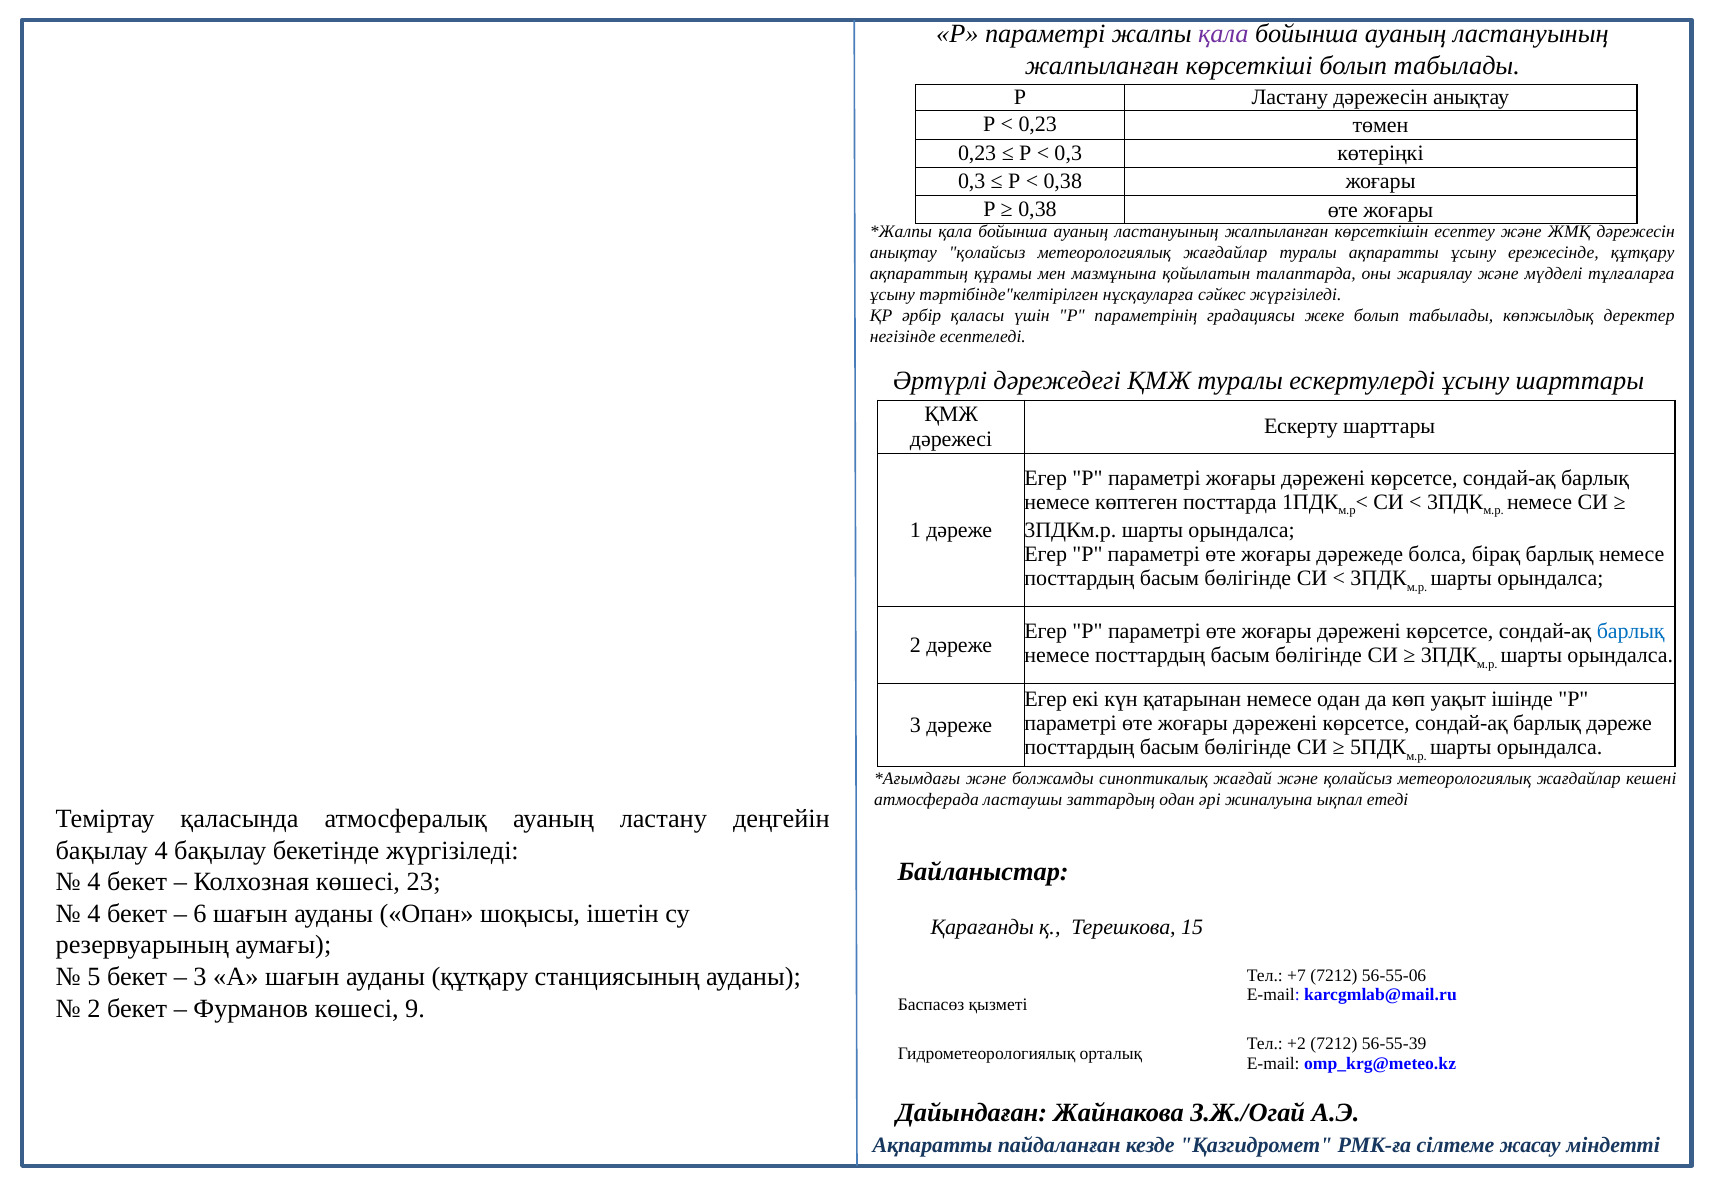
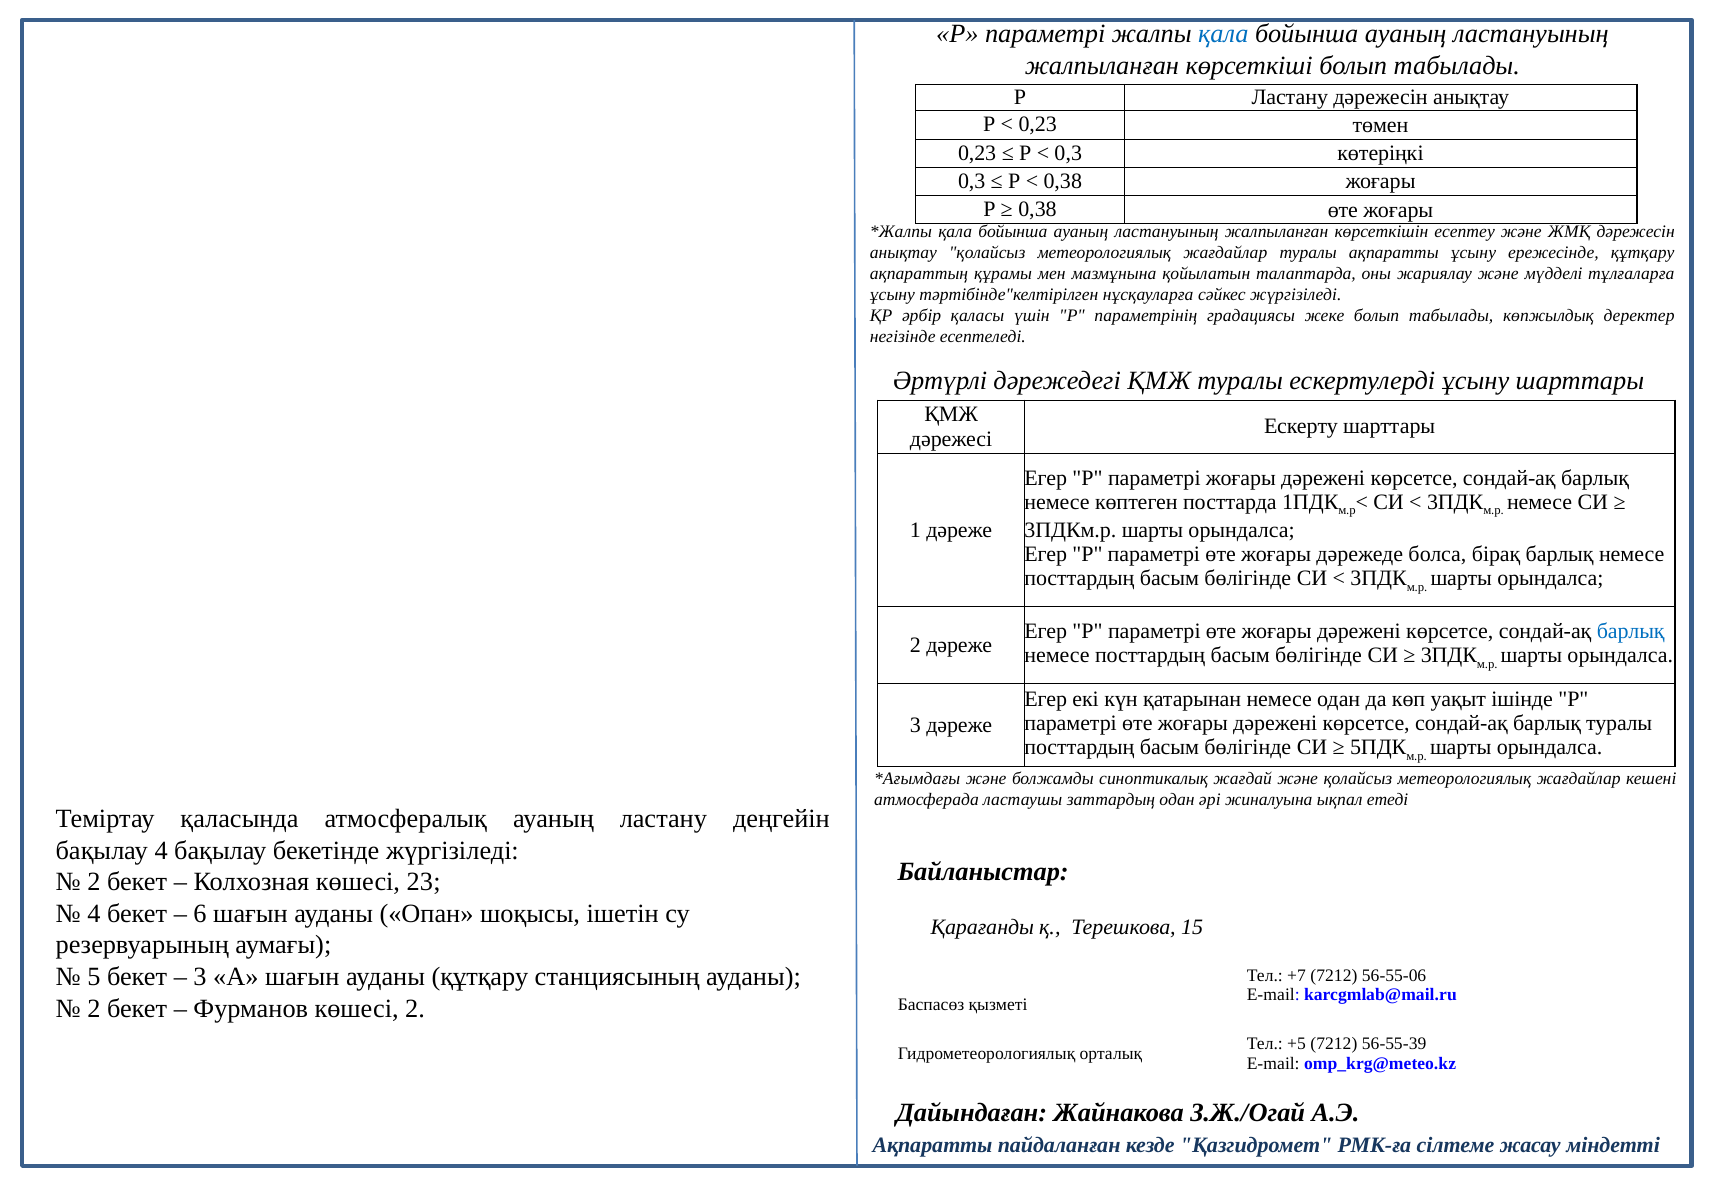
қала at (1223, 34) colour: purple -> blue
барлық дәреже: дәреже -> туралы
4 at (94, 882): 4 -> 2
көшесі 9: 9 -> 2
+2: +2 -> +5
